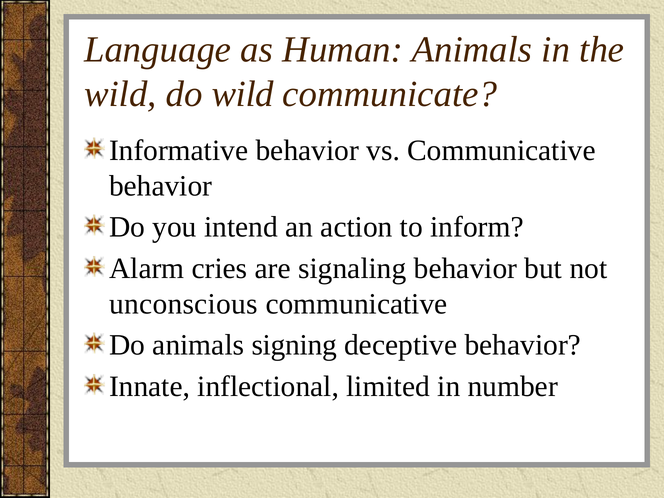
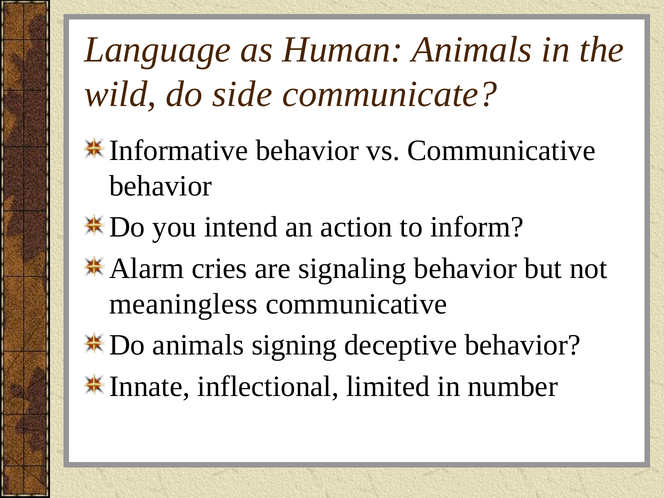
do wild: wild -> side
unconscious: unconscious -> meaningless
